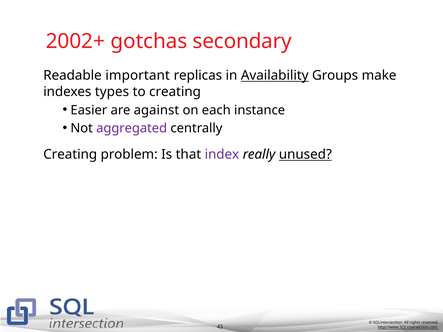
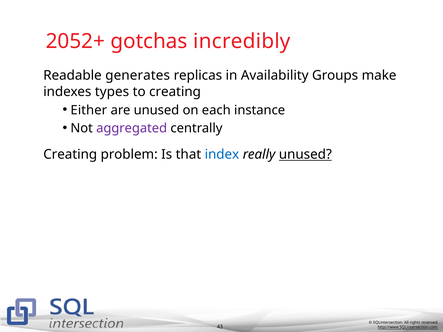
2002+: 2002+ -> 2052+
secondary: secondary -> incredibly
important: important -> generates
Availability underline: present -> none
Easier: Easier -> Either
are against: against -> unused
index colour: purple -> blue
